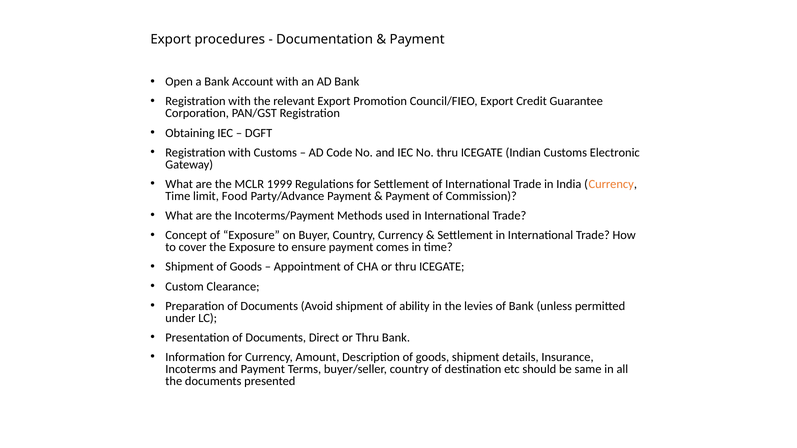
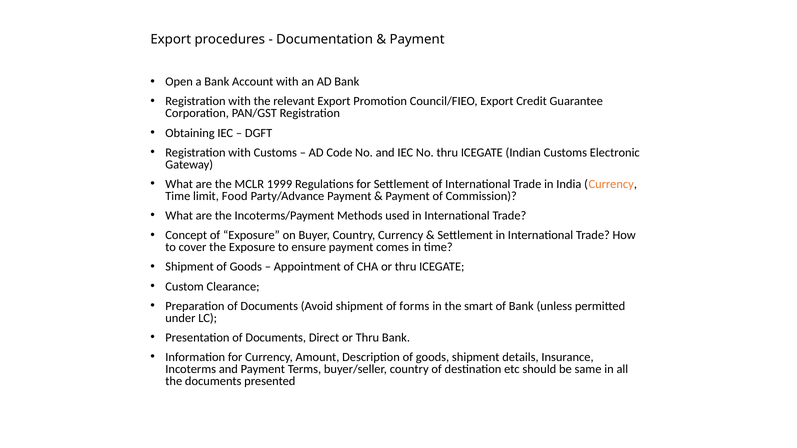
ability: ability -> forms
levies: levies -> smart
